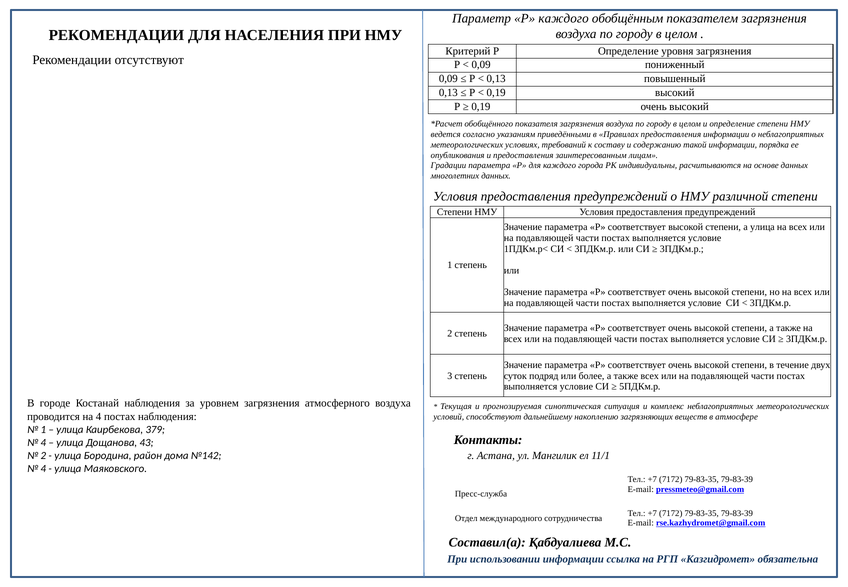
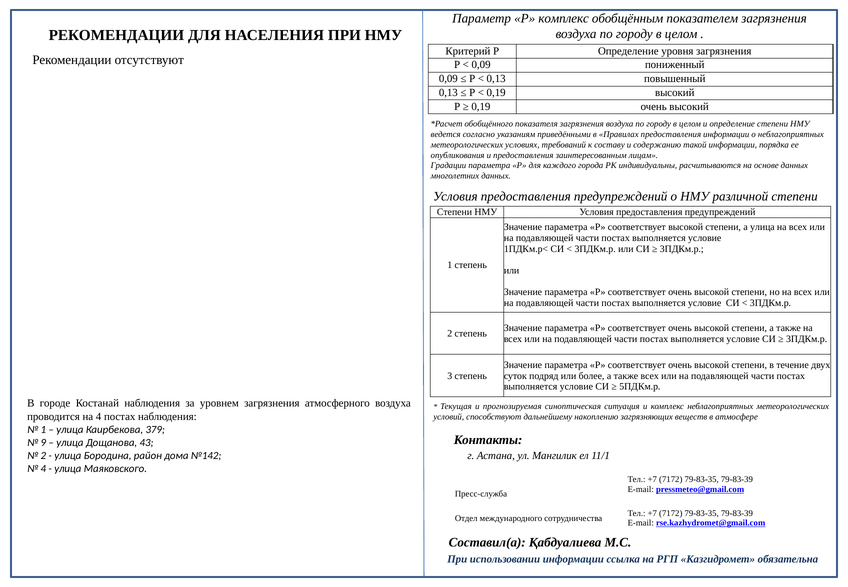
Р каждого: каждого -> комплекс
4 at (43, 443): 4 -> 9
